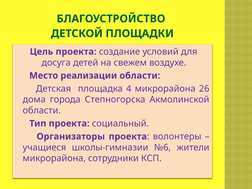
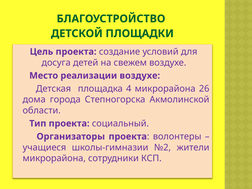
реализации области: области -> воздухе
№6: №6 -> №2
